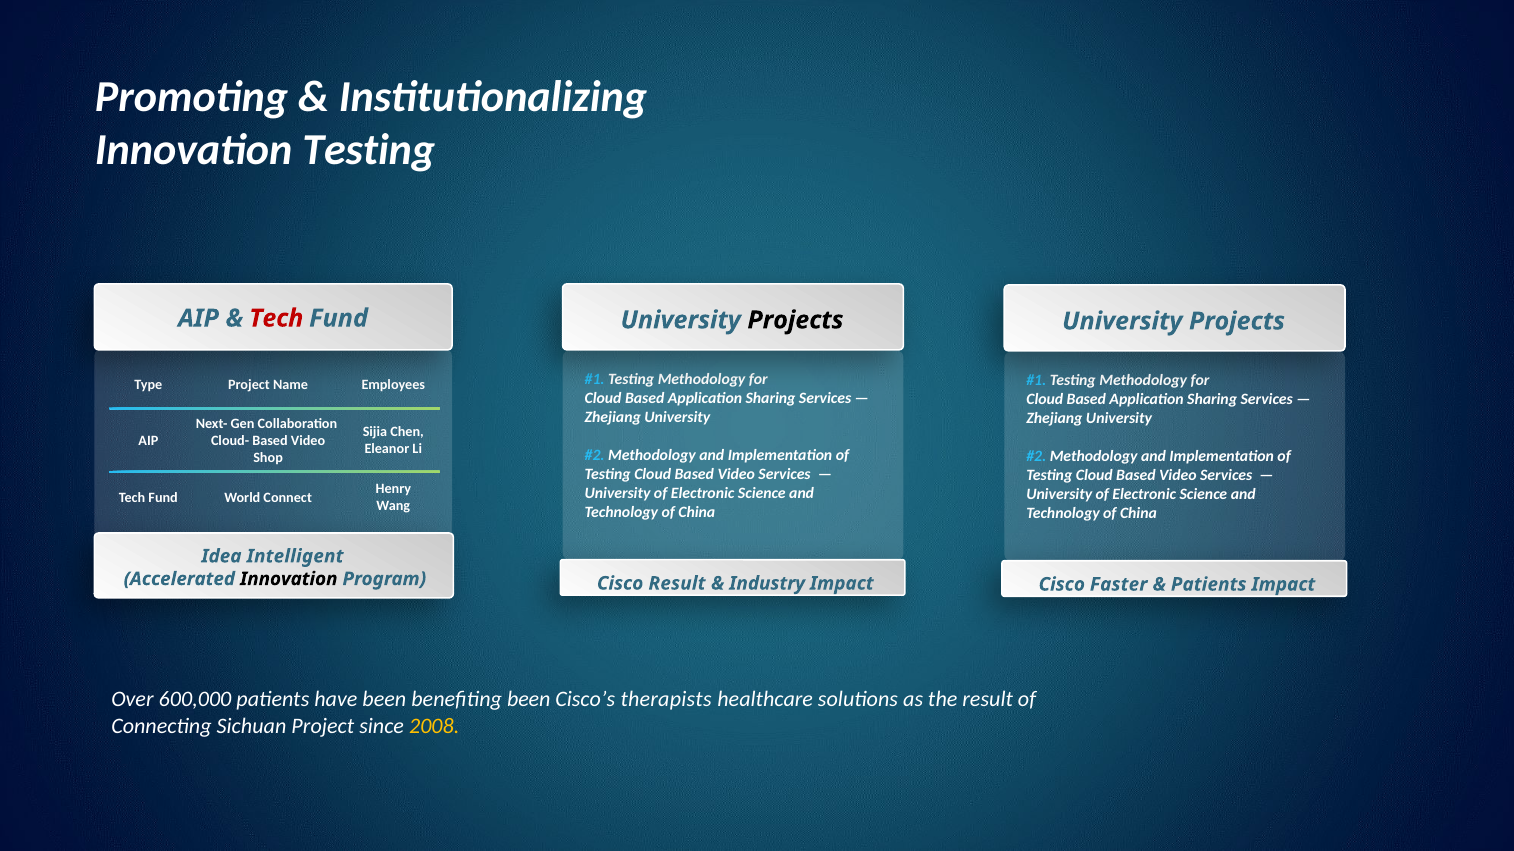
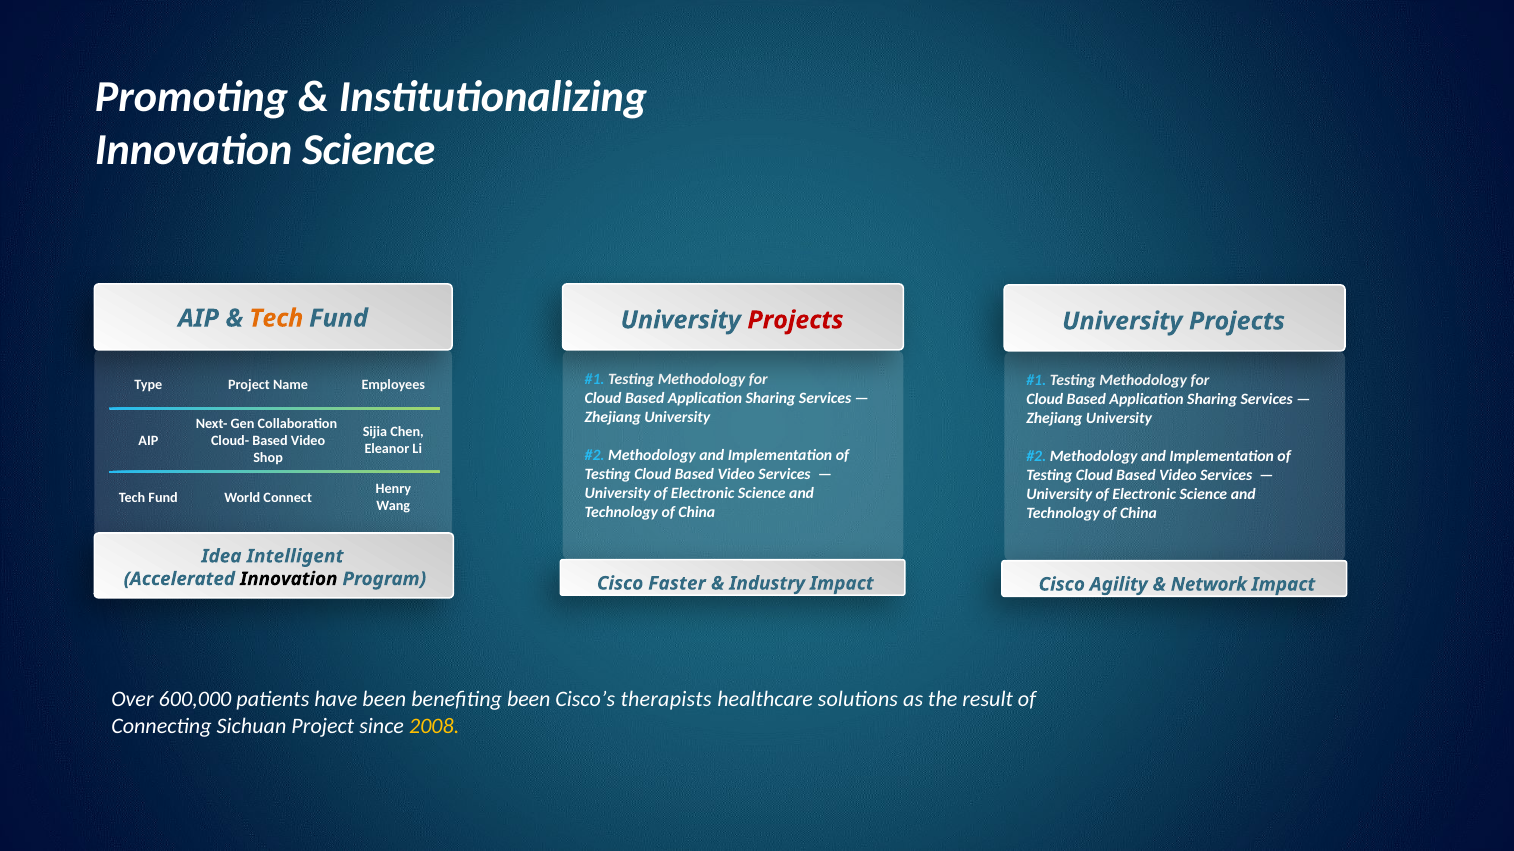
Innovation Testing: Testing -> Science
Tech at (276, 318) colour: red -> orange
Projects at (795, 320) colour: black -> red
Cisco Result: Result -> Faster
Faster: Faster -> Agility
Patients at (1209, 585): Patients -> Network
